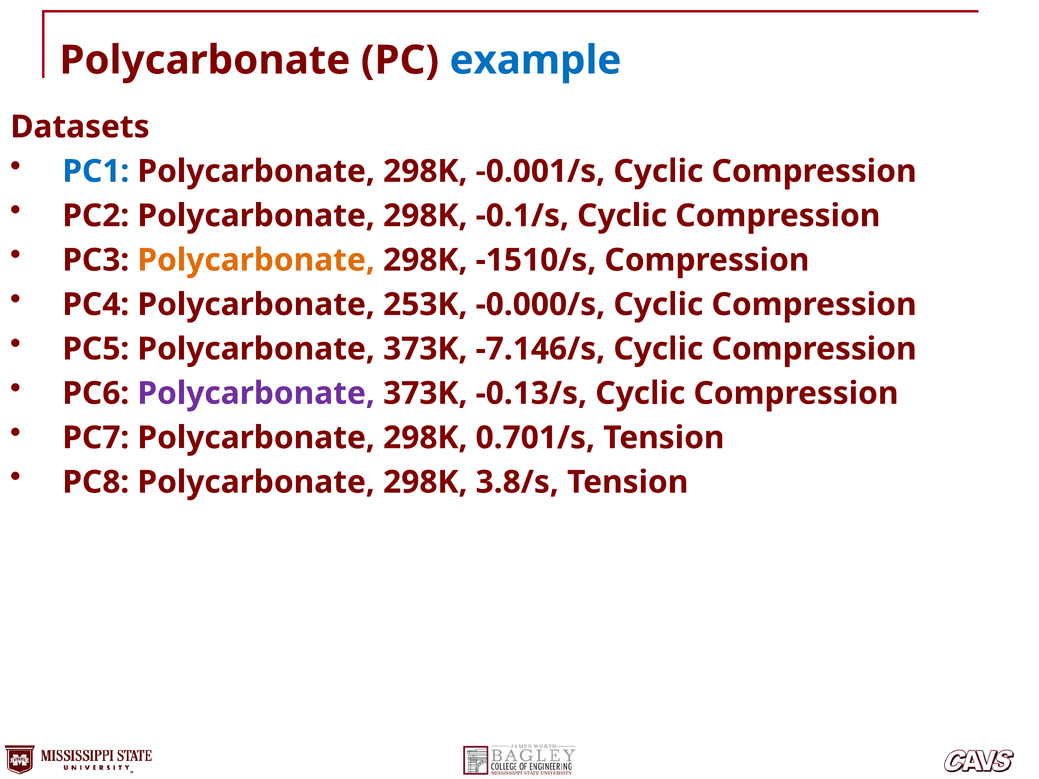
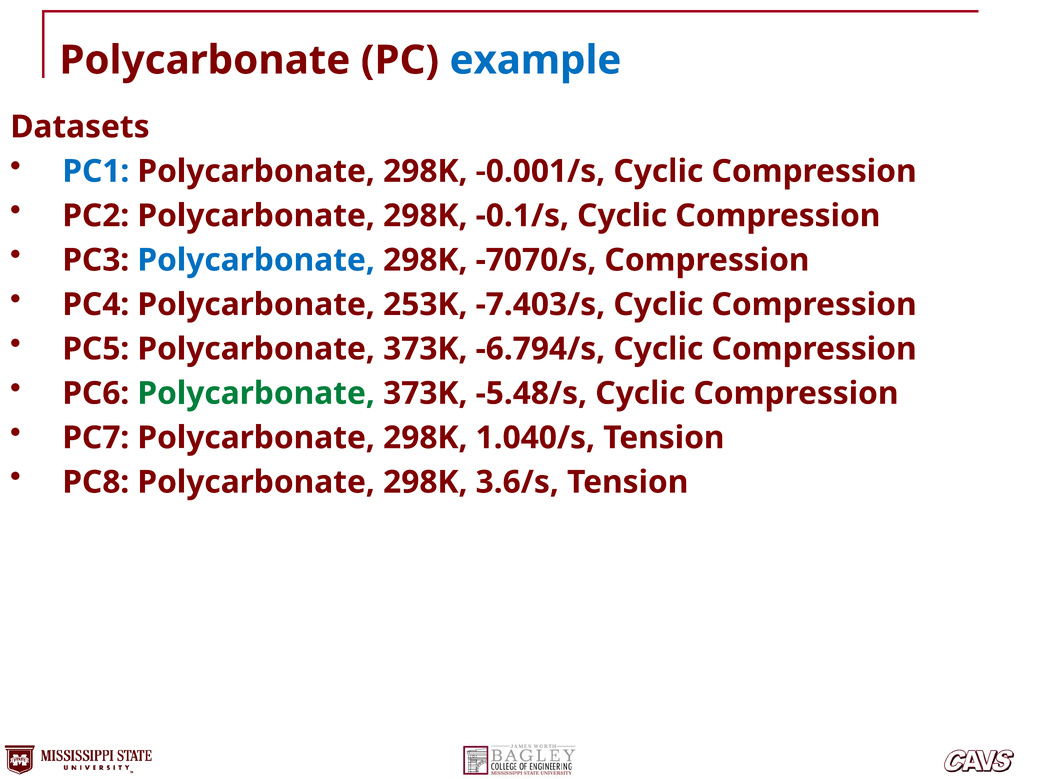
Polycarbonate at (256, 260) colour: orange -> blue
-1510/s: -1510/s -> -7070/s
-0.000/s: -0.000/s -> -7.403/s
-7.146/s: -7.146/s -> -6.794/s
Polycarbonate at (256, 393) colour: purple -> green
-0.13/s: -0.13/s -> -5.48/s
0.701/s: 0.701/s -> 1.040/s
3.8/s: 3.8/s -> 3.6/s
